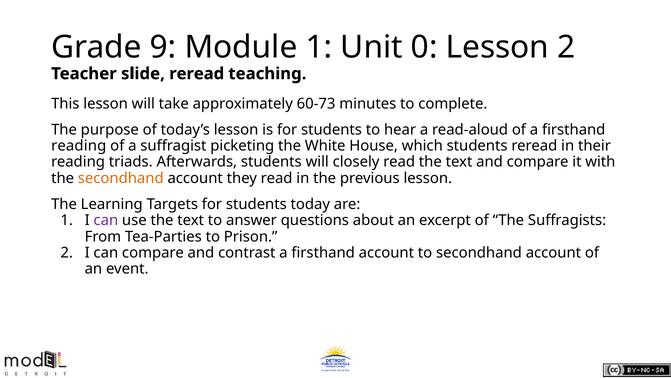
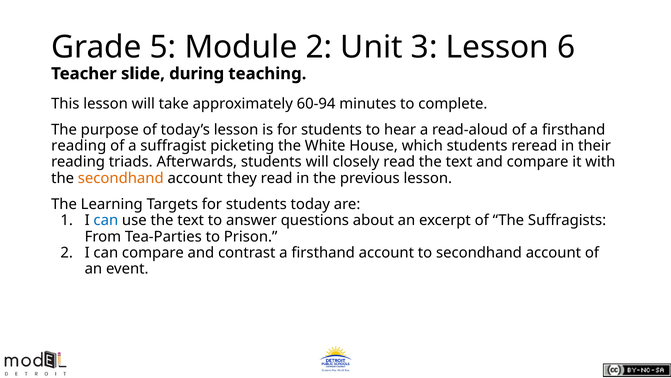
9: 9 -> 5
Module 1: 1 -> 2
0: 0 -> 3
Lesson 2: 2 -> 6
slide reread: reread -> during
60-73: 60-73 -> 60-94
can at (106, 220) colour: purple -> blue
